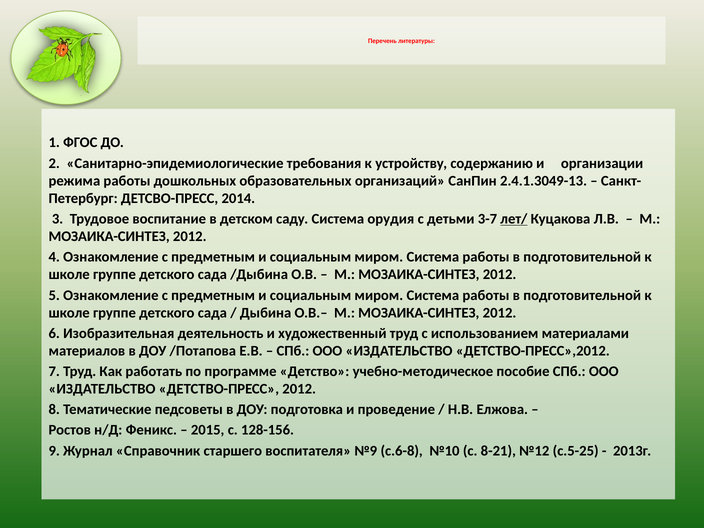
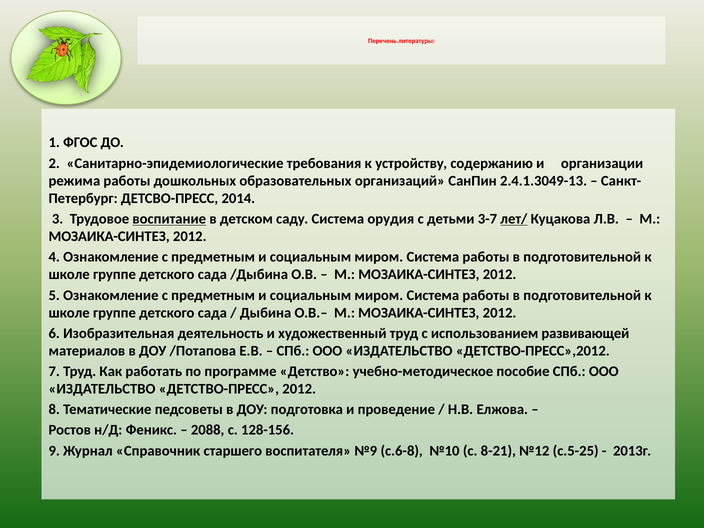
воспитание underline: none -> present
материалами: материалами -> развивающей
2015: 2015 -> 2088
